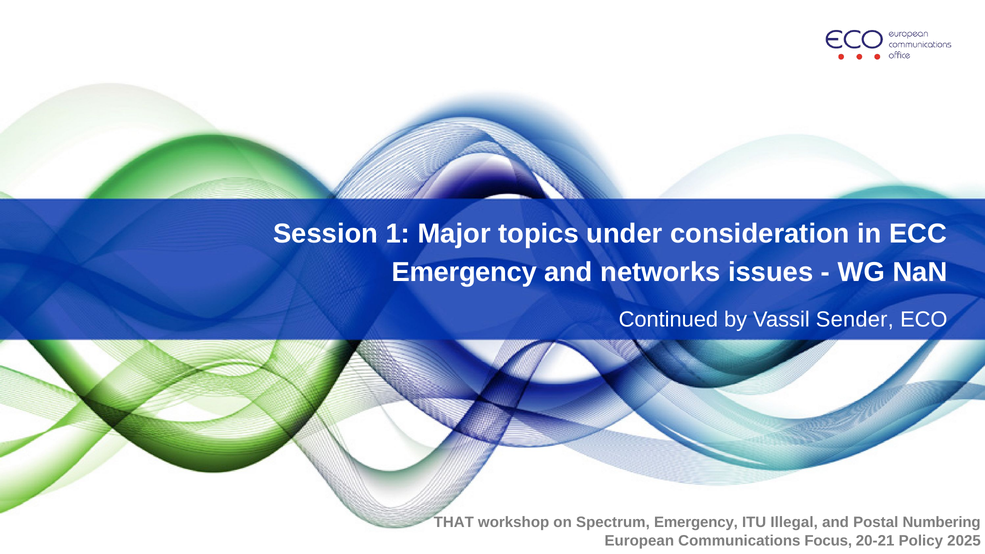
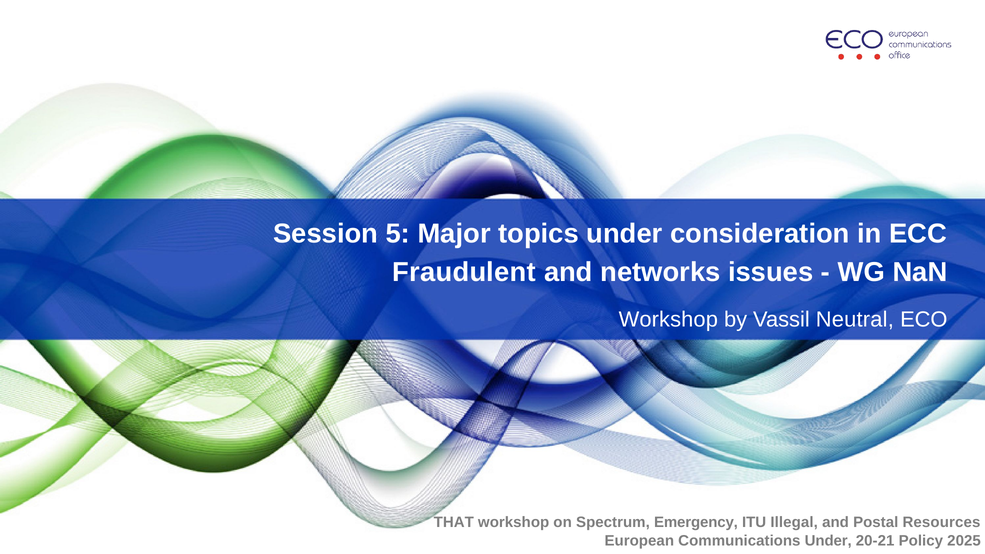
1: 1 -> 5
Emergency at (464, 273): Emergency -> Fraudulent
Continued at (668, 320): Continued -> Workshop
Sender: Sender -> Neutral
Numbering: Numbering -> Resources
Communications Focus: Focus -> Under
